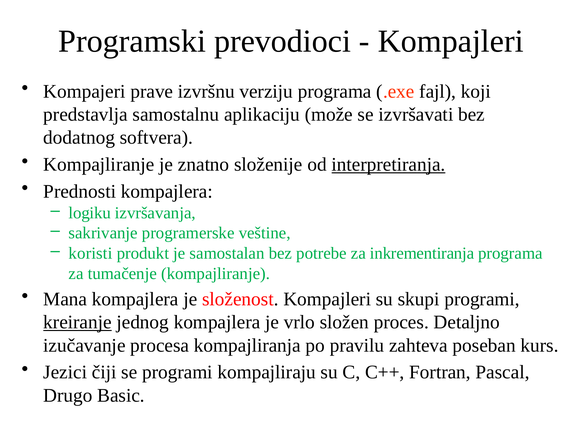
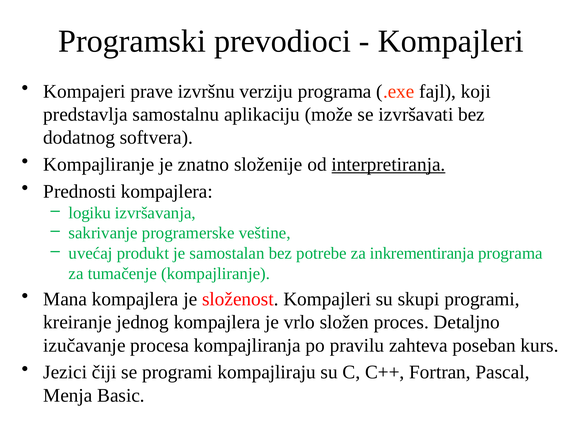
koristi: koristi -> uvećaj
kreiranje underline: present -> none
Drugo: Drugo -> Menja
